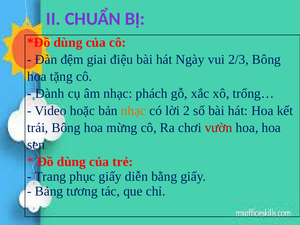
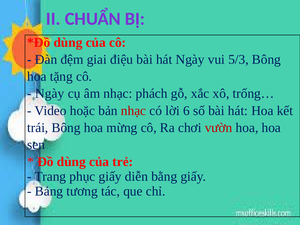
2/3: 2/3 -> 5/3
Dành at (50, 94): Dành -> Ngày
nhạc at (134, 111) colour: orange -> red
2: 2 -> 6
